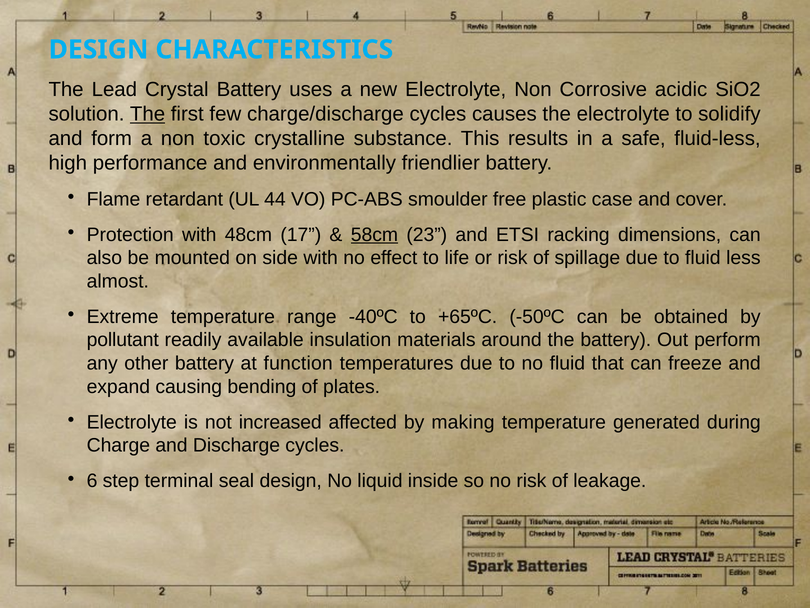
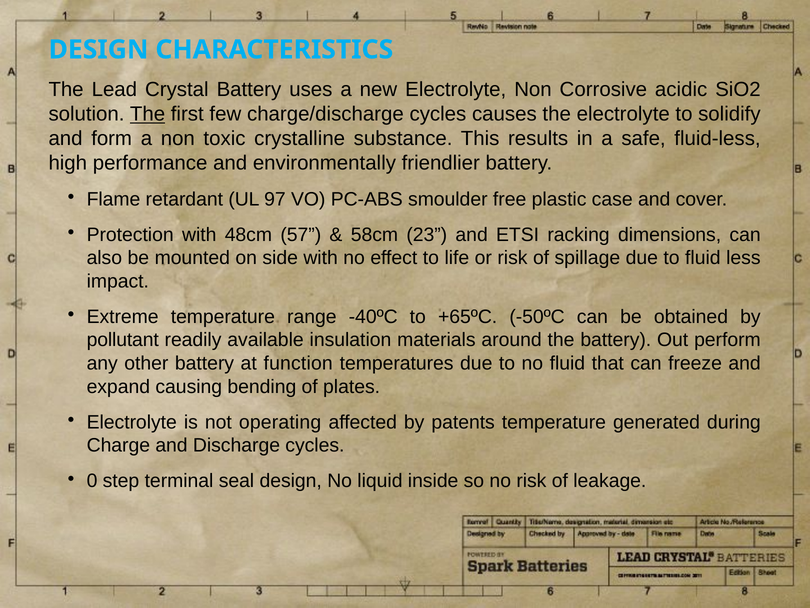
44: 44 -> 97
17: 17 -> 57
58cm underline: present -> none
almost: almost -> impact
increased: increased -> operating
making: making -> patents
6: 6 -> 0
